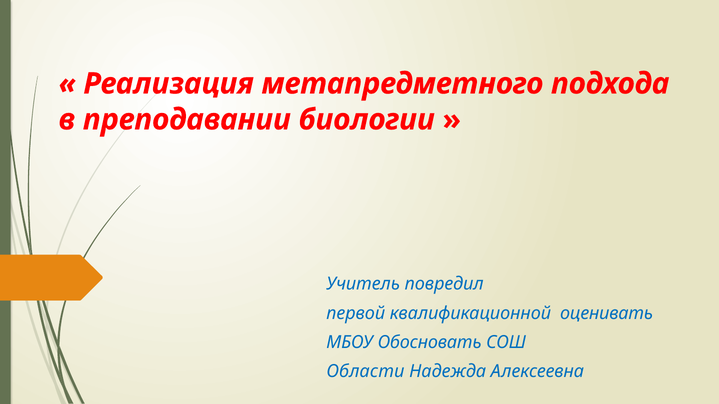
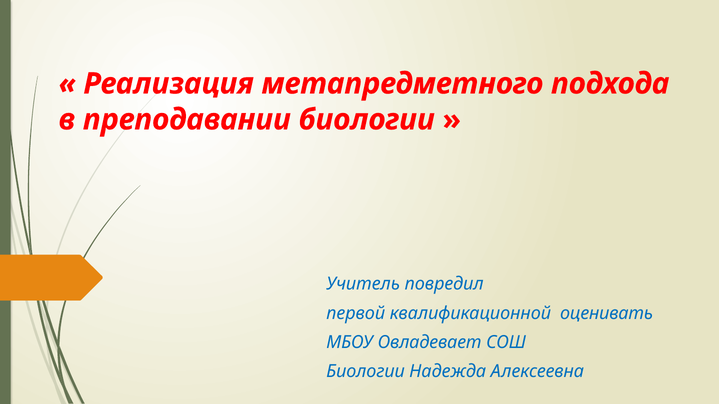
Обосновать: Обосновать -> Овладевает
Области at (365, 372): Области -> Биологии
